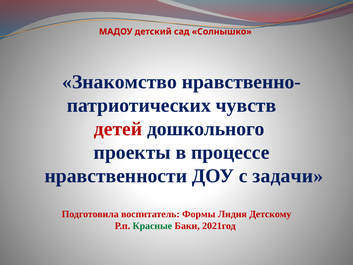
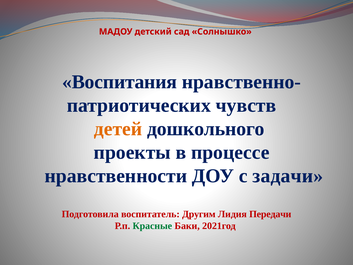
Знакомство: Знакомство -> Воспитания
детей colour: red -> orange
Формы: Формы -> Другим
Детскому: Детскому -> Передачи
